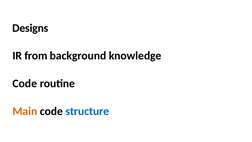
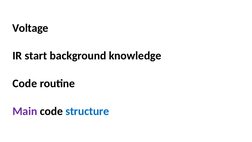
Designs: Designs -> Voltage
from: from -> start
Main colour: orange -> purple
